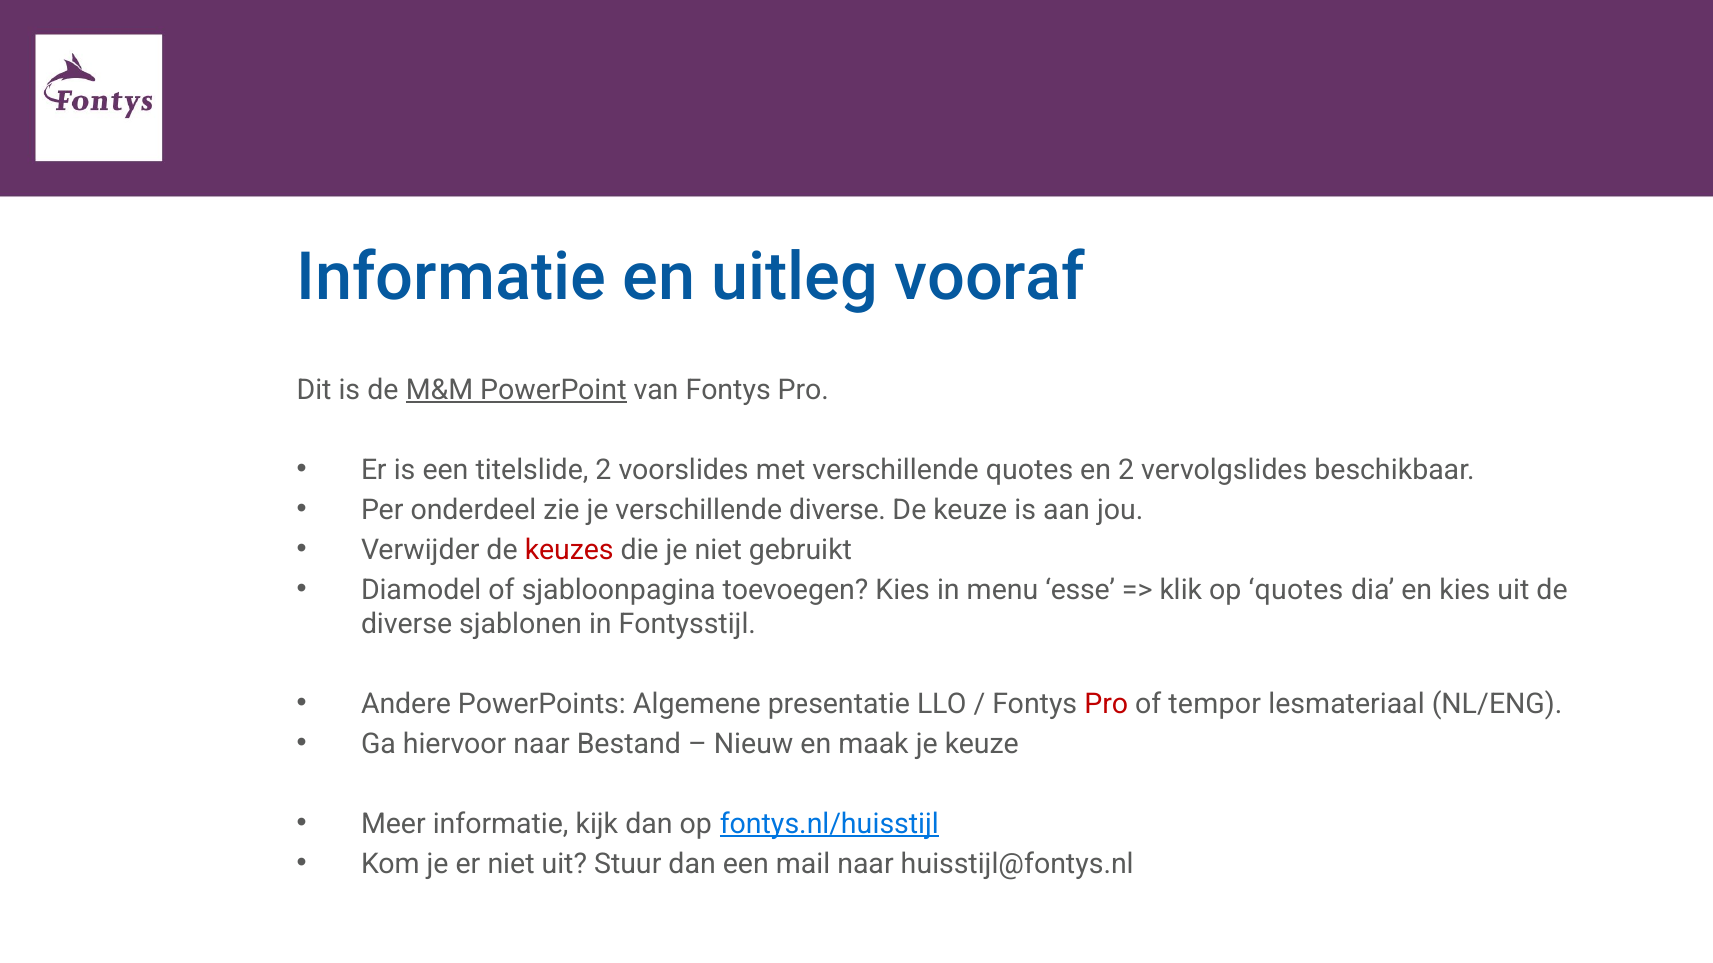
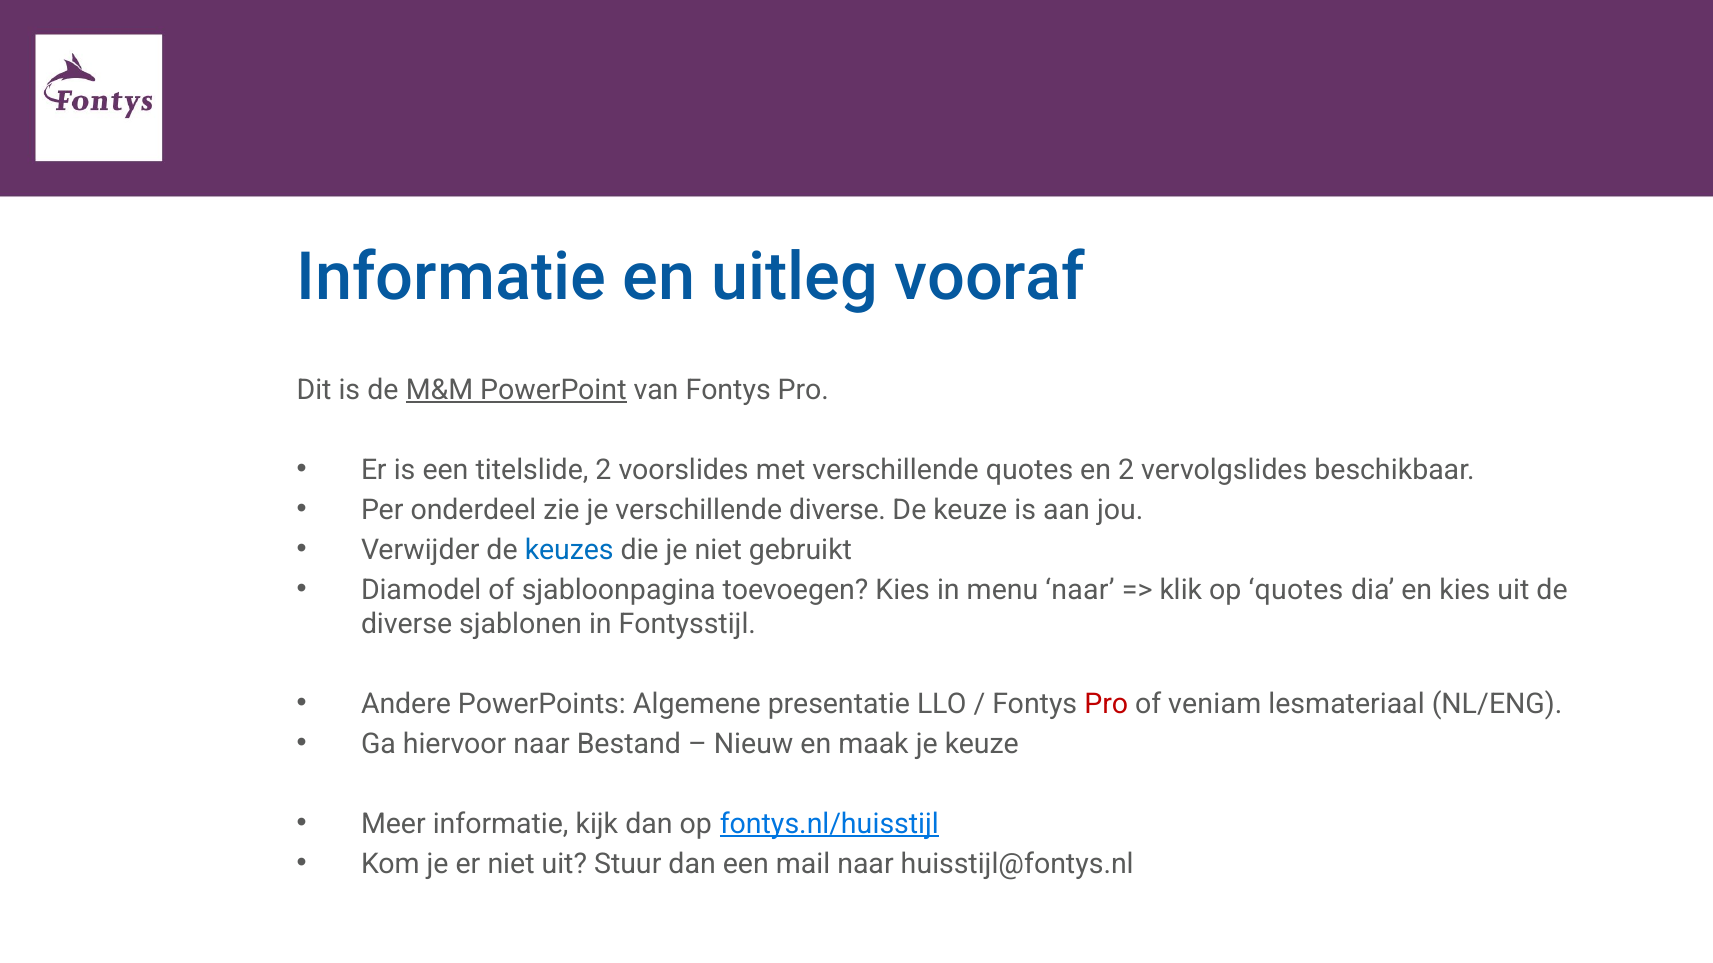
keuzes colour: red -> blue
menu esse: esse -> naar
tempor: tempor -> veniam
